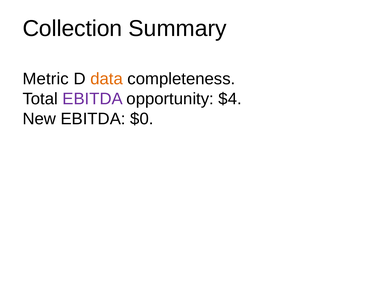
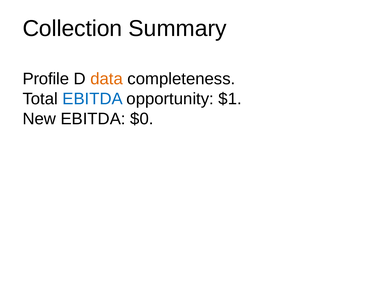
Metric: Metric -> Profile
EBITDA at (93, 99) colour: purple -> blue
$4: $4 -> $1
